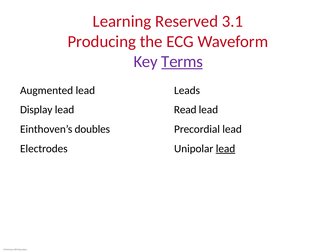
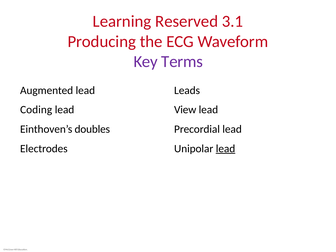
Terms underline: present -> none
Display: Display -> Coding
Read: Read -> View
